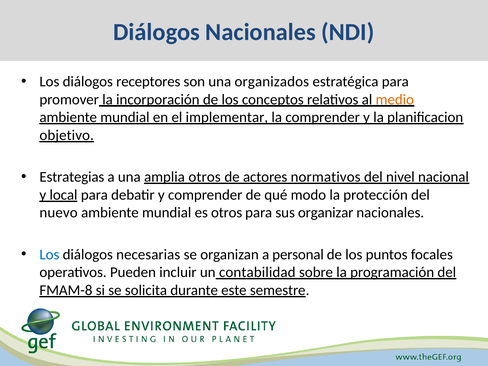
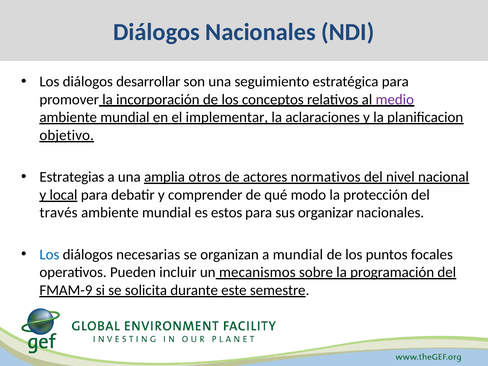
receptores: receptores -> desarrollar
organizados: organizados -> seguimiento
medio colour: orange -> purple
la comprender: comprender -> aclaraciones
nuevo: nuevo -> través
es otros: otros -> estos
a personal: personal -> mundial
contabilidad: contabilidad -> mecanismos
FMAM-8: FMAM-8 -> FMAM-9
